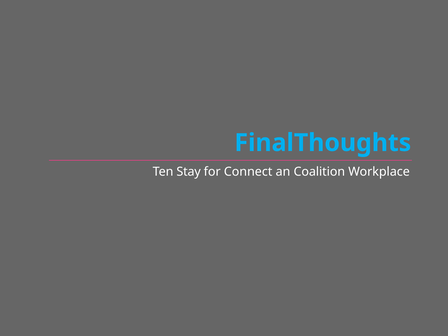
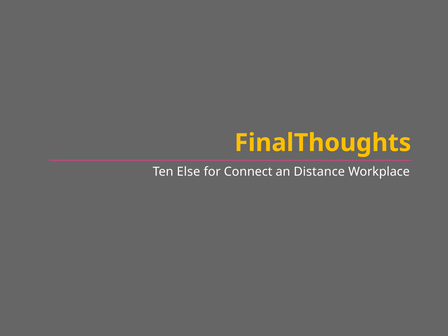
FinalThoughts colour: light blue -> yellow
Stay: Stay -> Else
Coalition: Coalition -> Distance
